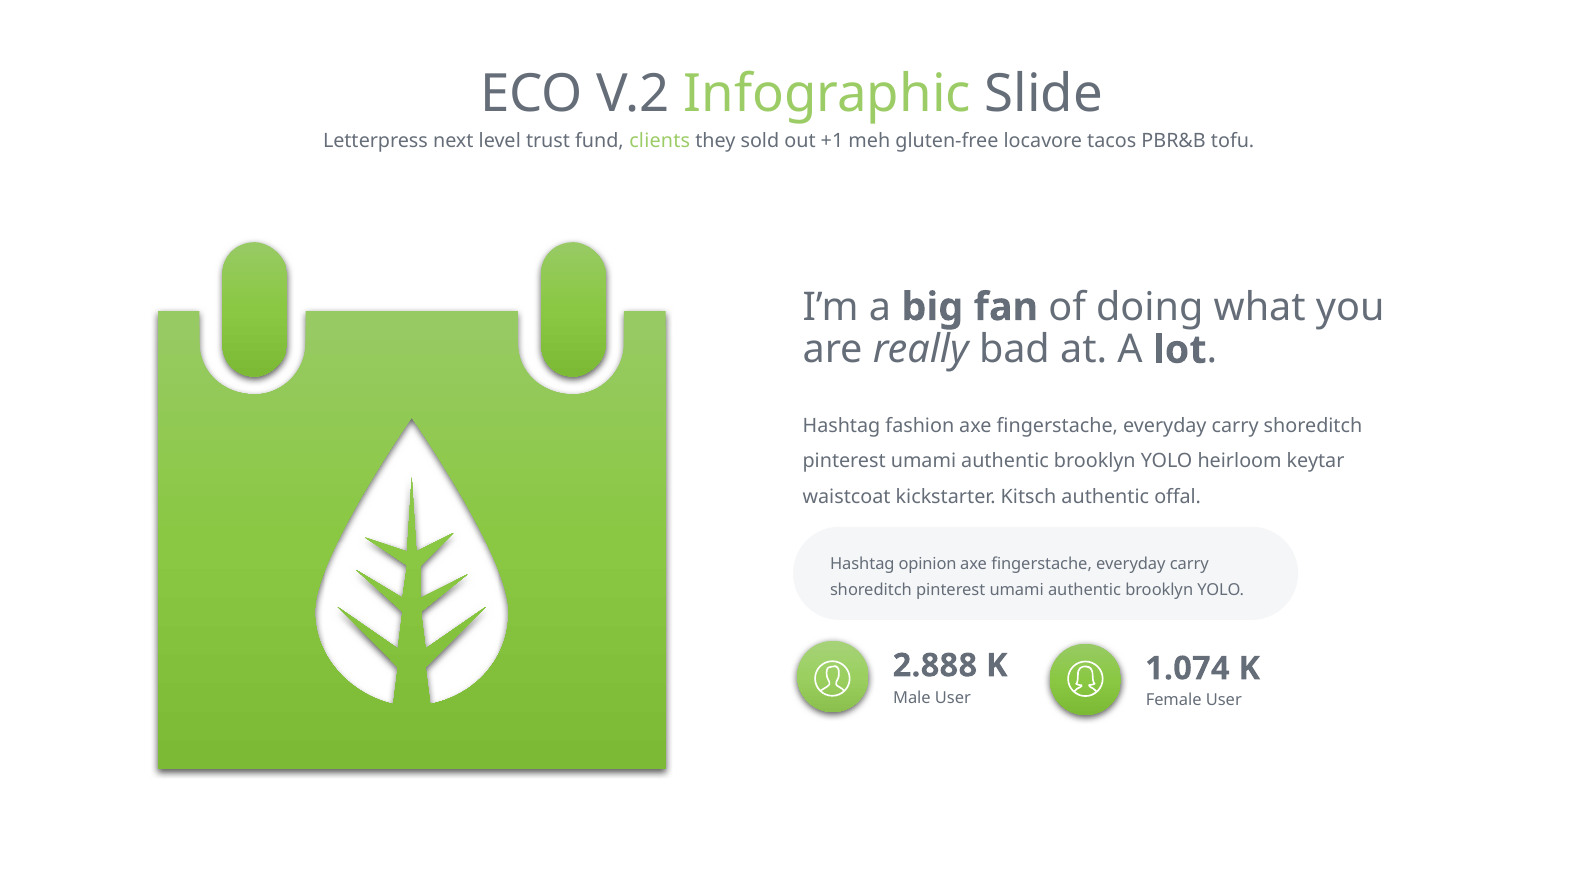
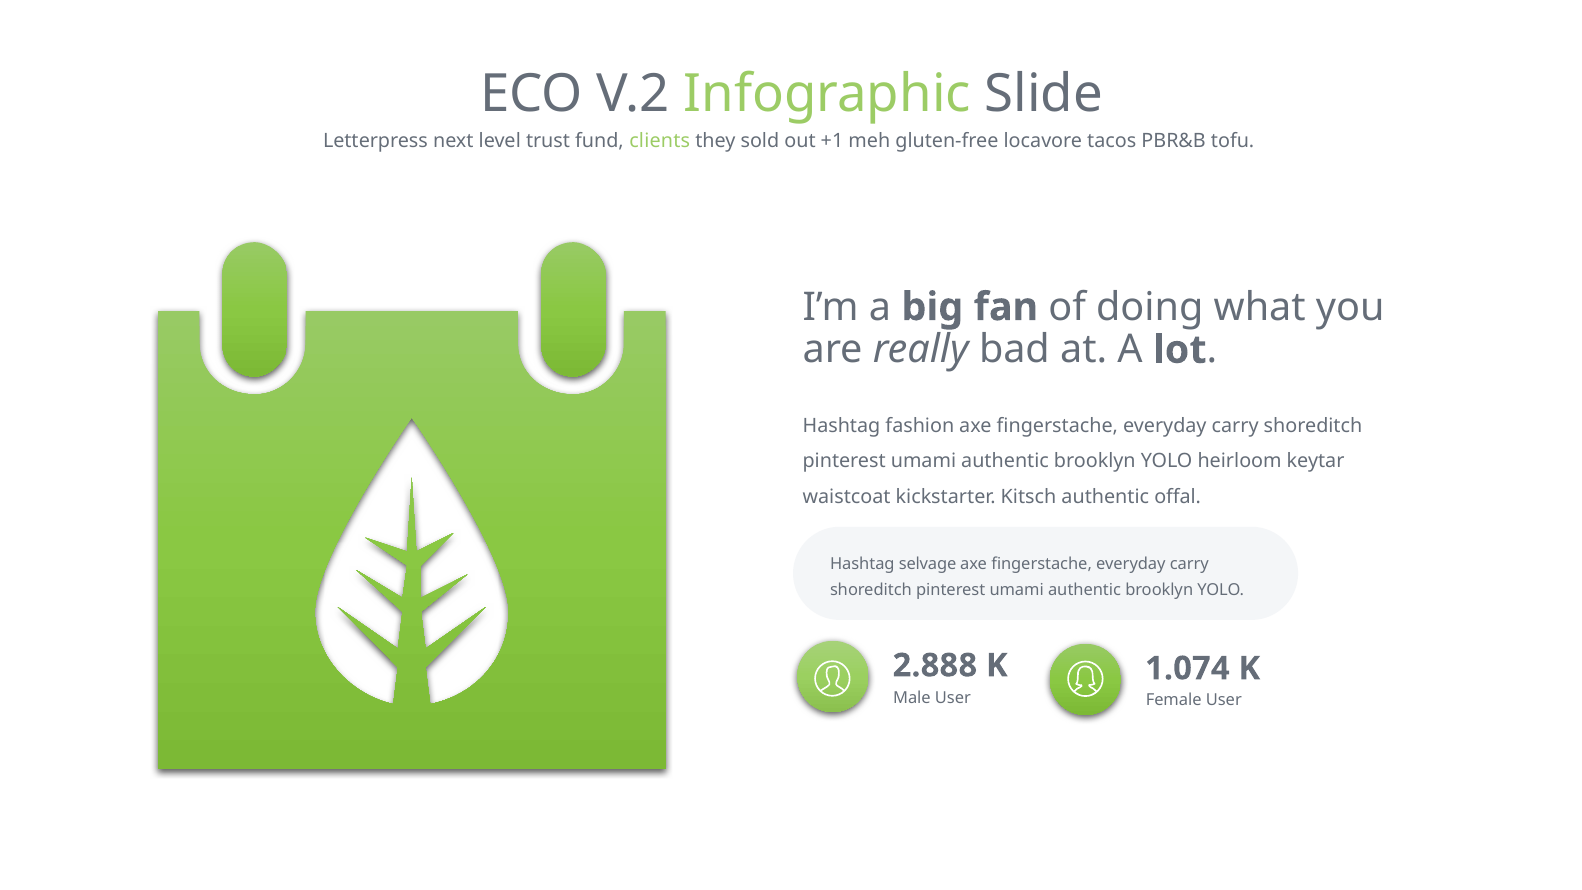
opinion: opinion -> selvage
